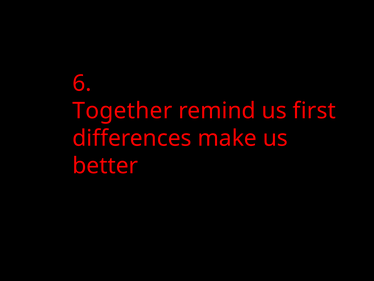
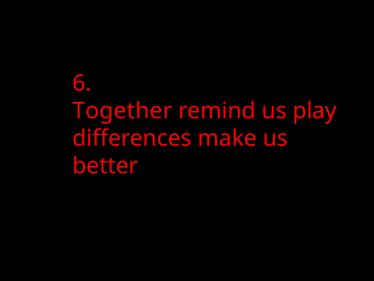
first: first -> play
